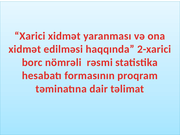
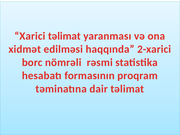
Xarici xidmət: xidmət -> təlimat
